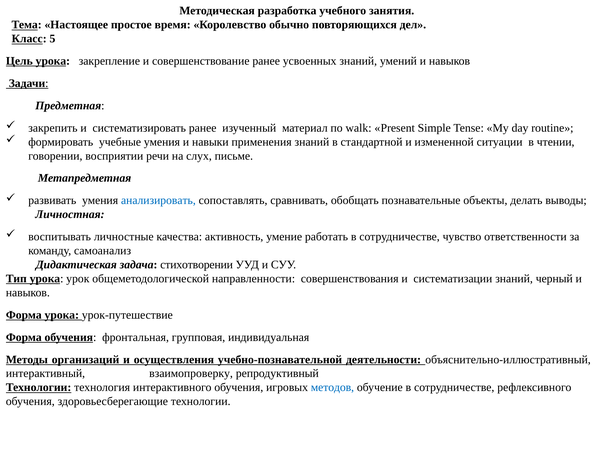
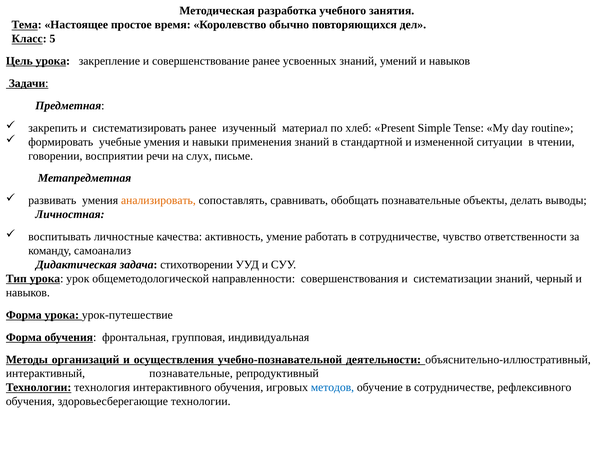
walk: walk -> хлеб
анализировать colour: blue -> orange
интерактивный взаимопроверку: взаимопроверку -> познавательные
